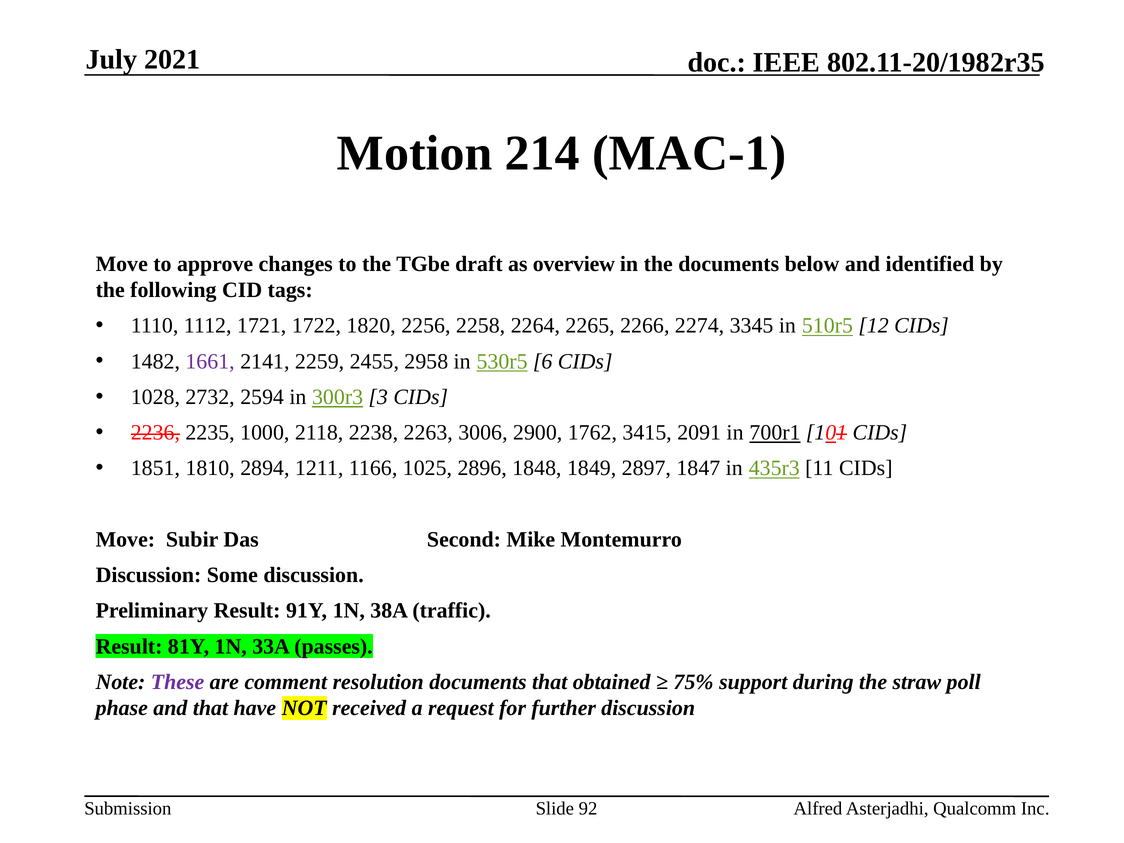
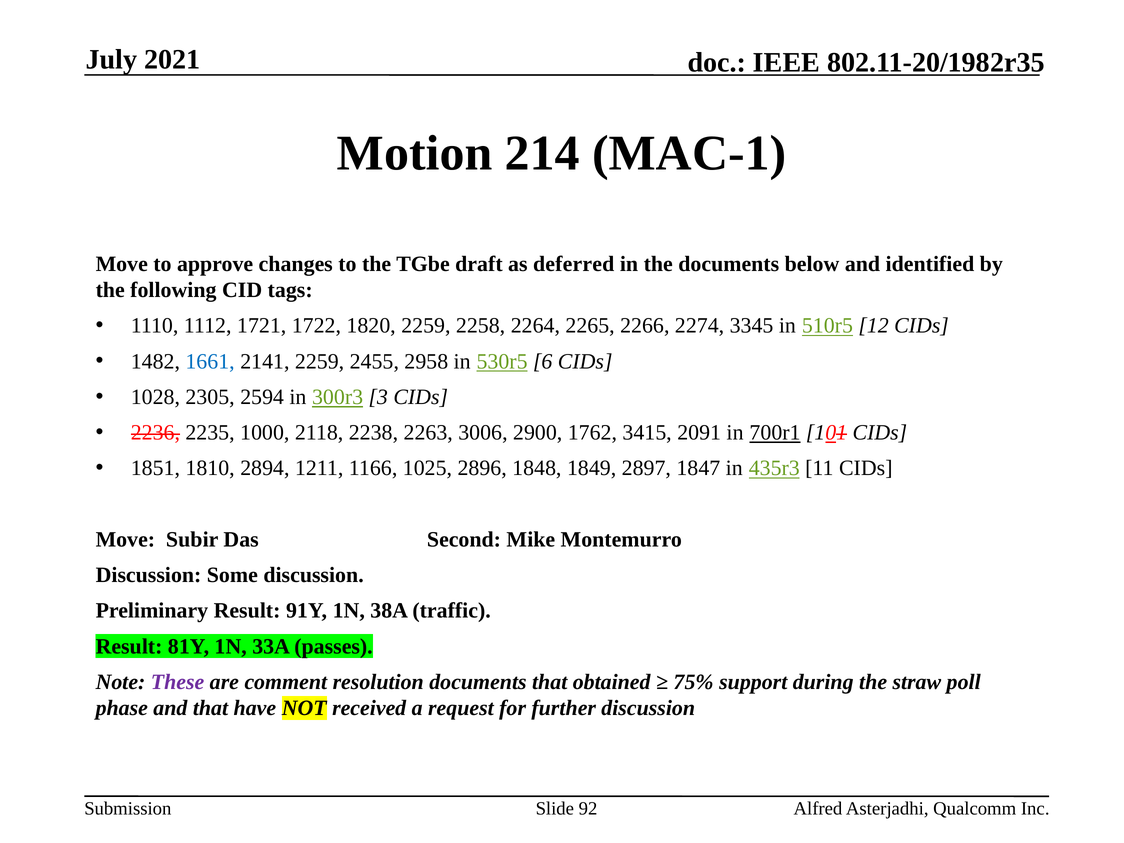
overview: overview -> deferred
1820 2256: 2256 -> 2259
1661 colour: purple -> blue
2732: 2732 -> 2305
